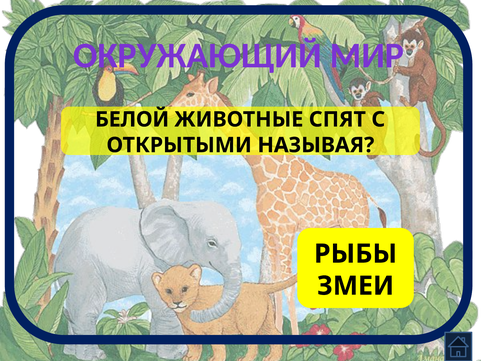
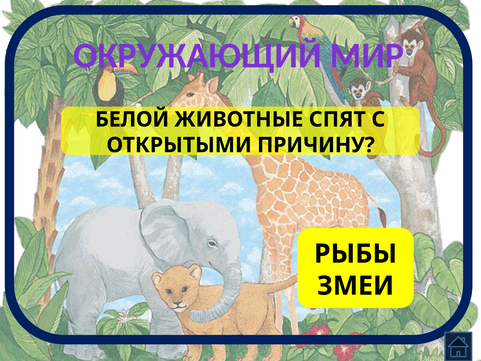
НАЗЫВАЯ: НАЗЫВАЯ -> ПРИЧИНУ
